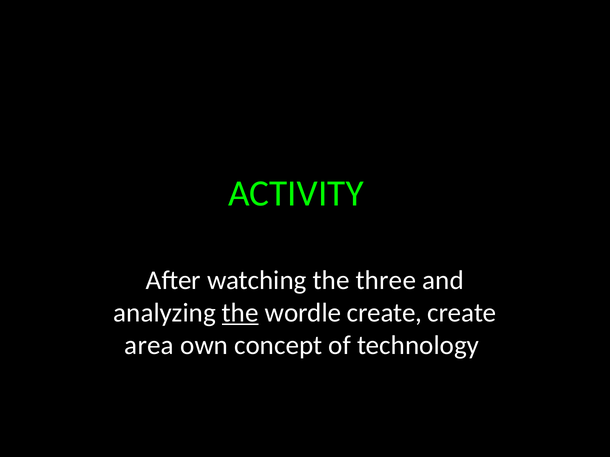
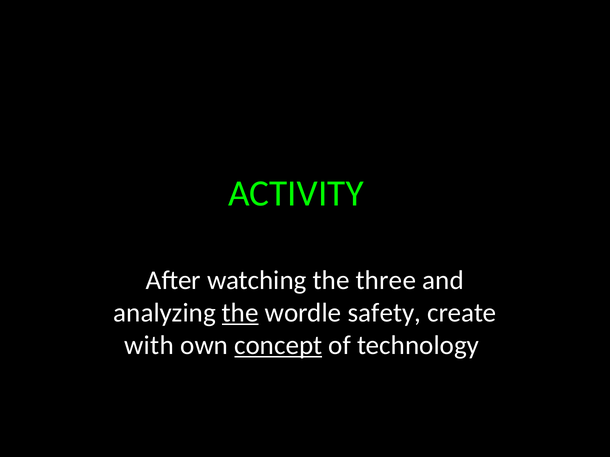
wordle create: create -> safety
area: area -> with
concept underline: none -> present
